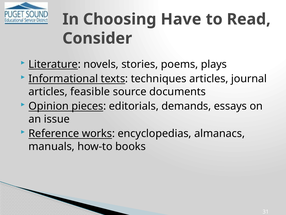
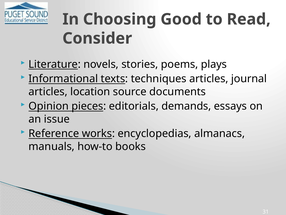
Have: Have -> Good
feasible: feasible -> location
